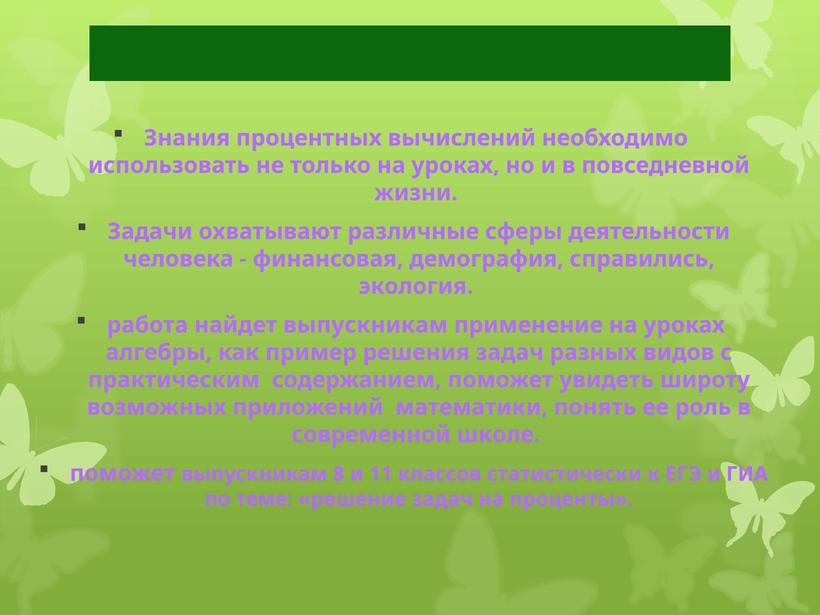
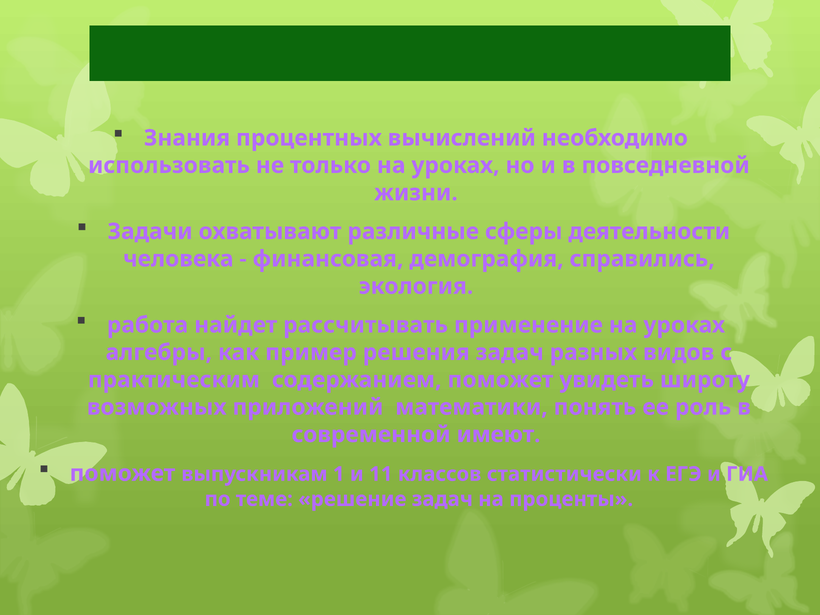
найдет выпускникам: выпускникам -> рассчитывать
школе: школе -> имеют
8: 8 -> 1
